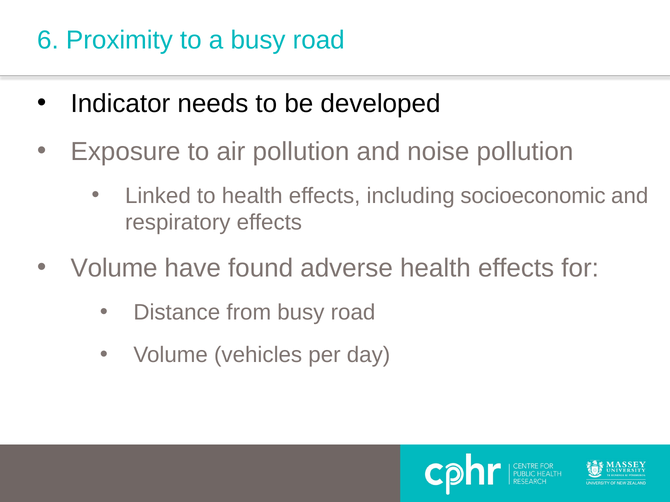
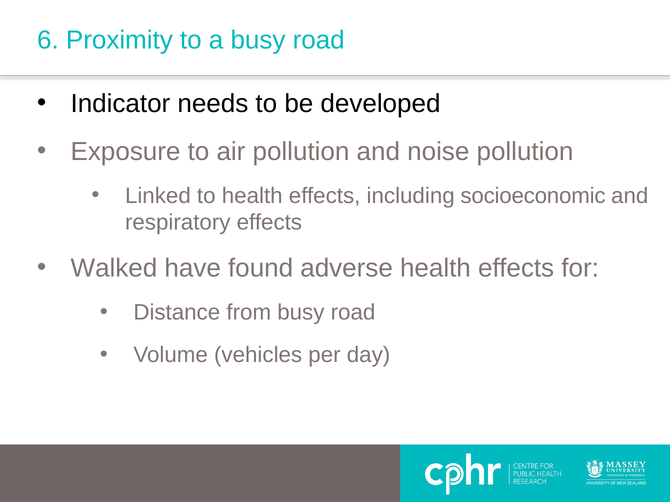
Volume at (114, 268): Volume -> Walked
